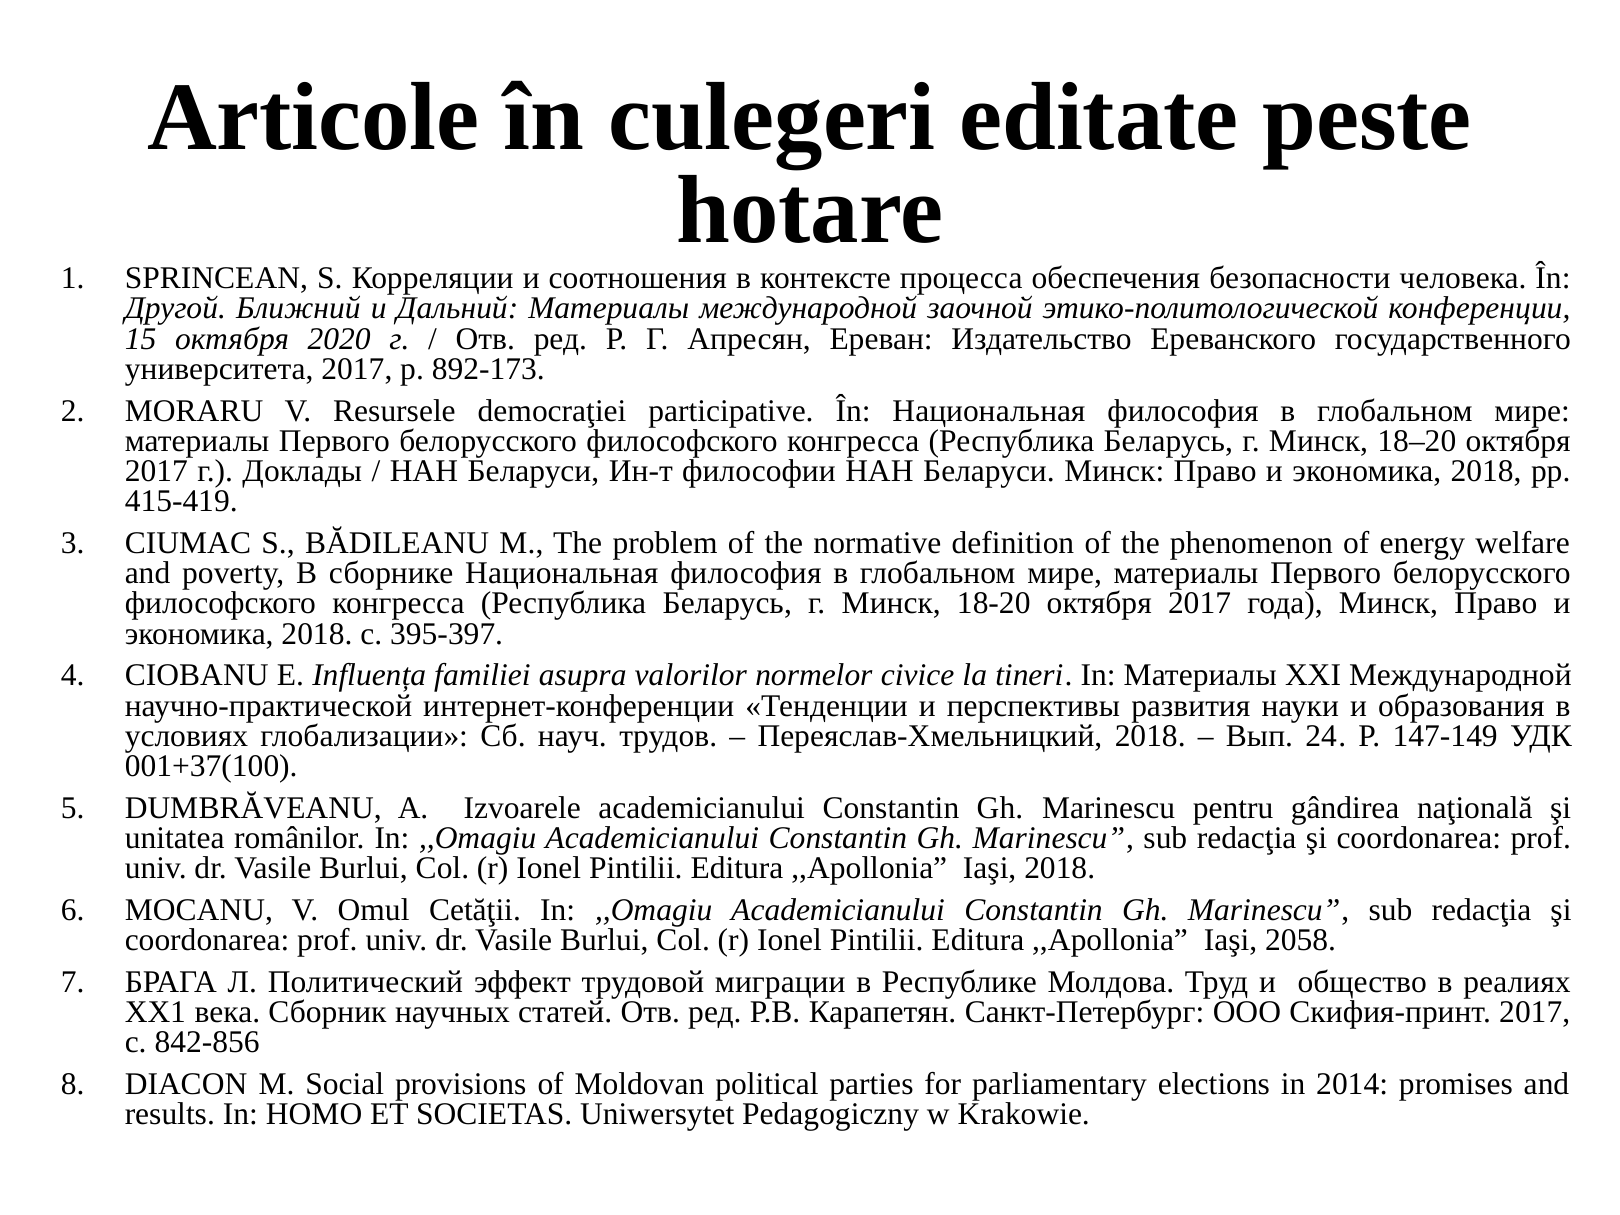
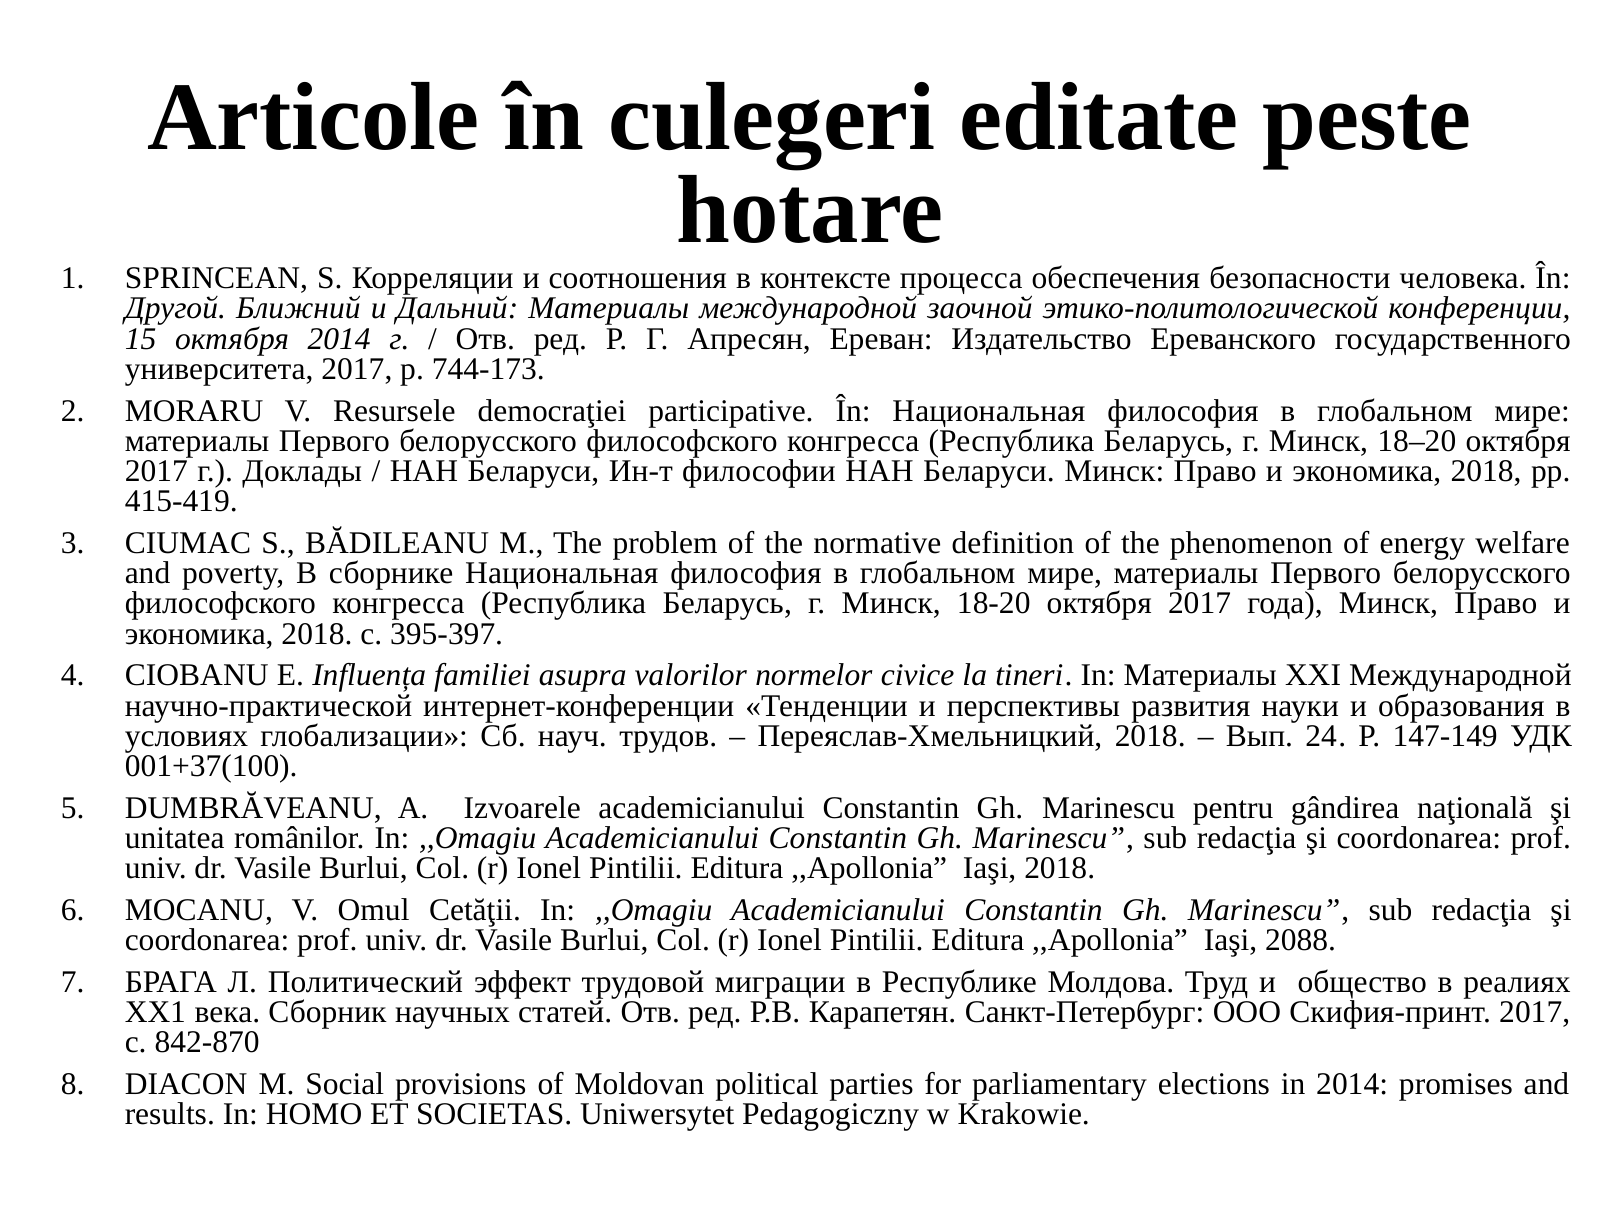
октября 2020: 2020 -> 2014
892-173: 892-173 -> 744-173
2058: 2058 -> 2088
842-856: 842-856 -> 842-870
